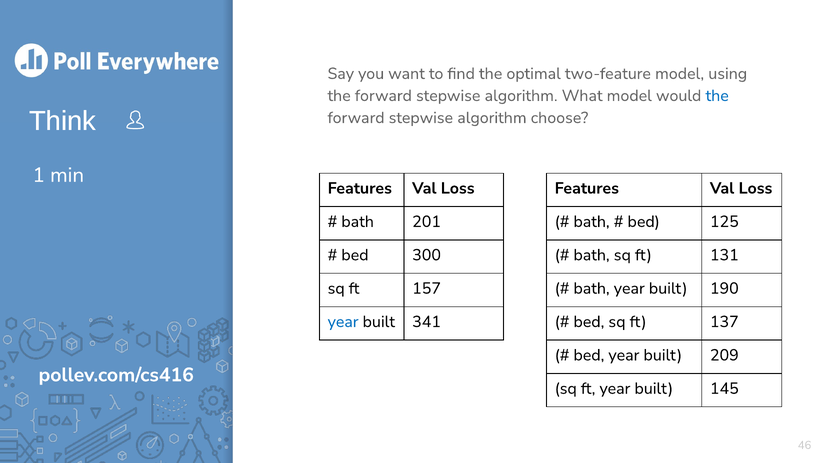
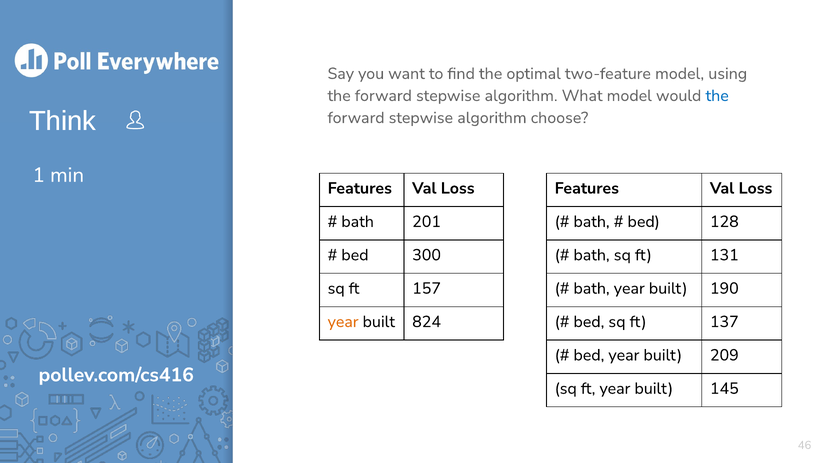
125: 125 -> 128
year at (343, 322) colour: blue -> orange
341: 341 -> 824
